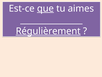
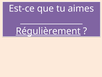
que underline: present -> none
